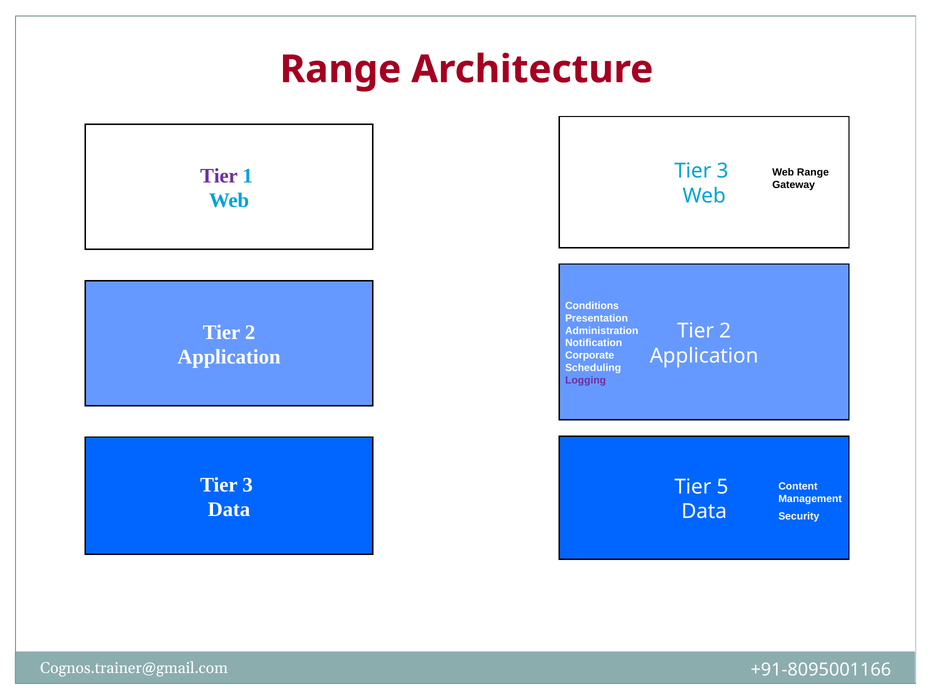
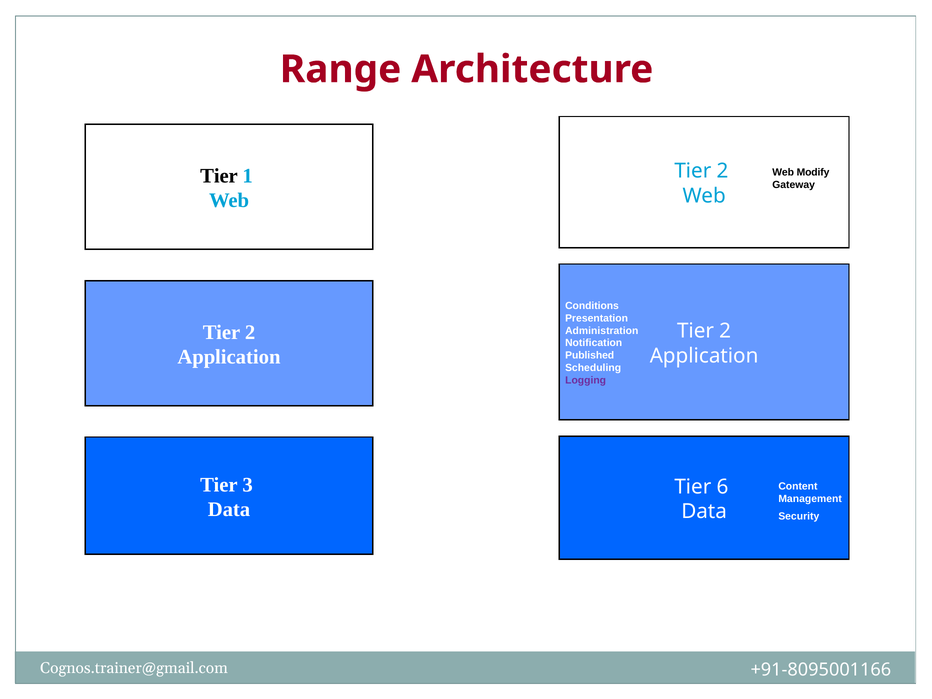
3 at (722, 171): 3 -> 2
Tier at (219, 176) colour: purple -> black
Web Range: Range -> Modify
Corporate: Corporate -> Published
5: 5 -> 6
